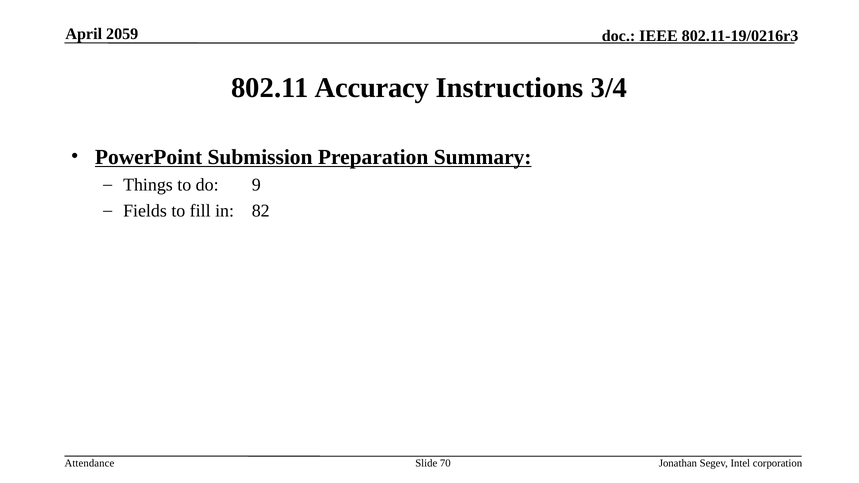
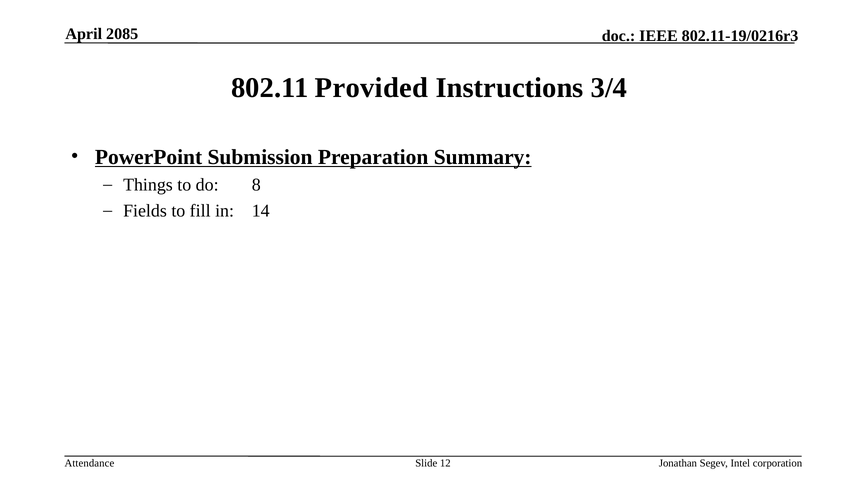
2059: 2059 -> 2085
Accuracy: Accuracy -> Provided
9: 9 -> 8
82: 82 -> 14
70: 70 -> 12
